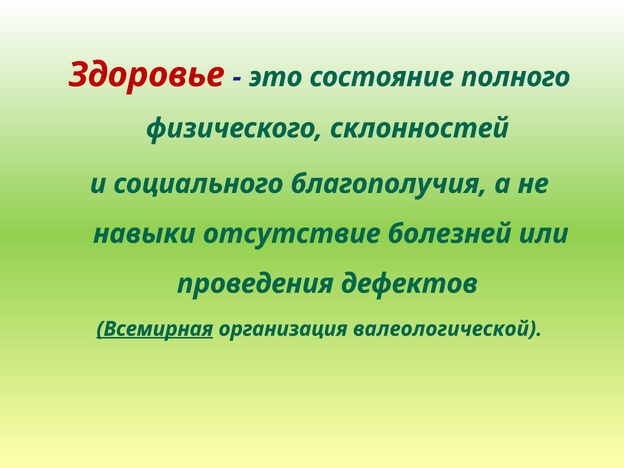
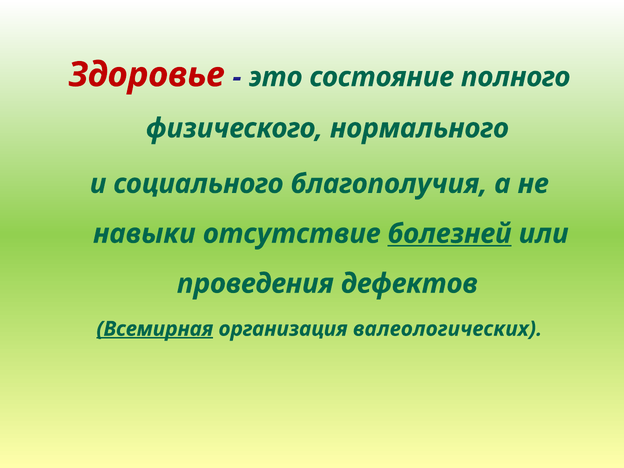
склонностей: склонностей -> нормального
болезней underline: none -> present
валеологической: валеологической -> валеологических
